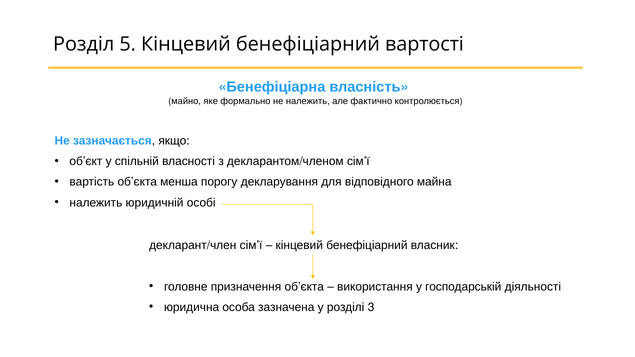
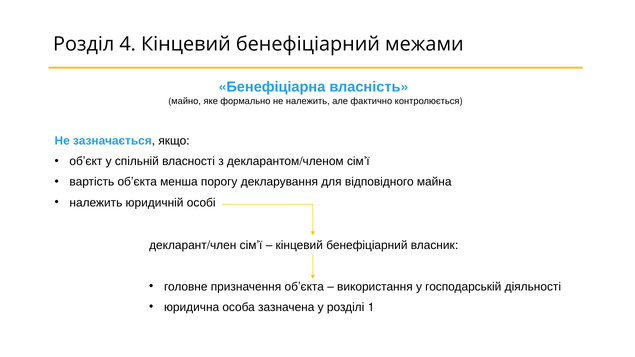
5: 5 -> 4
вартості: вартості -> межами
3: 3 -> 1
